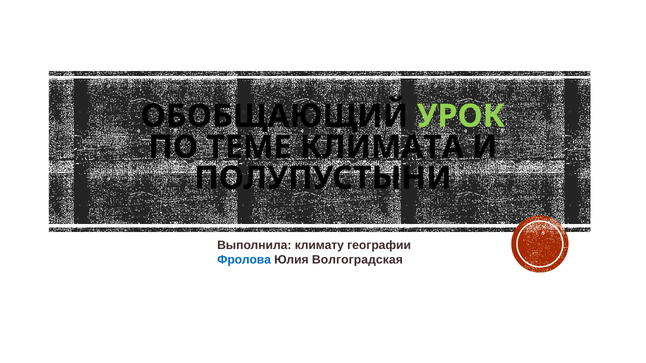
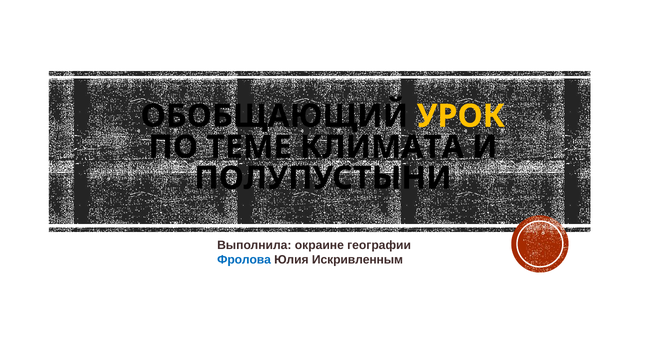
УРОК colour: light green -> yellow
климату: климату -> окраине
Волгоградская: Волгоградская -> Искривленным
